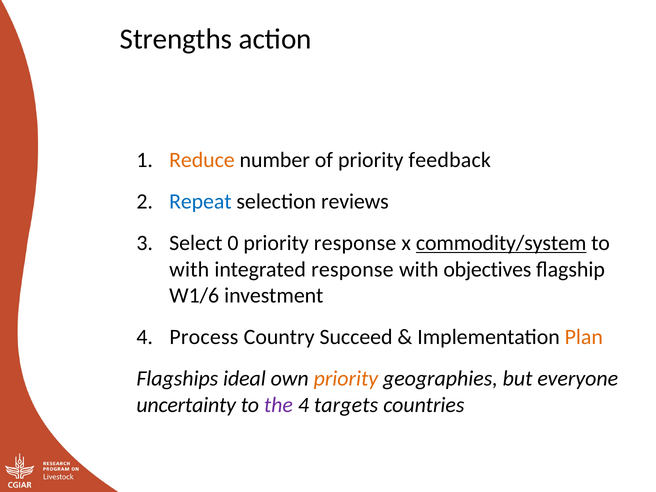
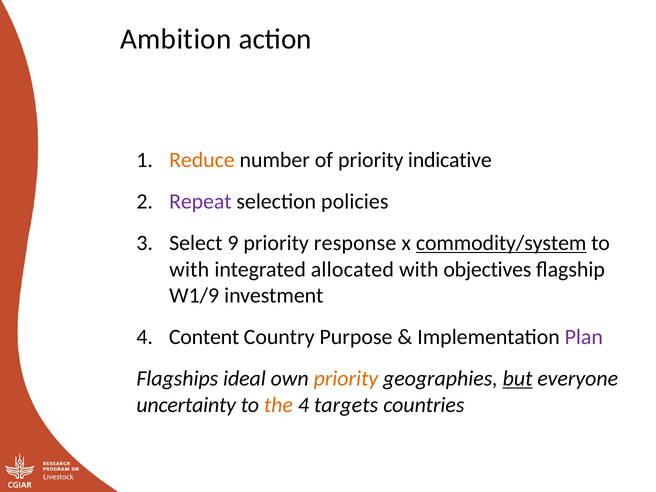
Strengths: Strengths -> Ambition
feedback: feedback -> indicative
Repeat colour: blue -> purple
reviews: reviews -> policies
0: 0 -> 9
integrated response: response -> allocated
W1/6: W1/6 -> W1/9
Process: Process -> Content
Succeed: Succeed -> Purpose
Plan colour: orange -> purple
but underline: none -> present
the colour: purple -> orange
